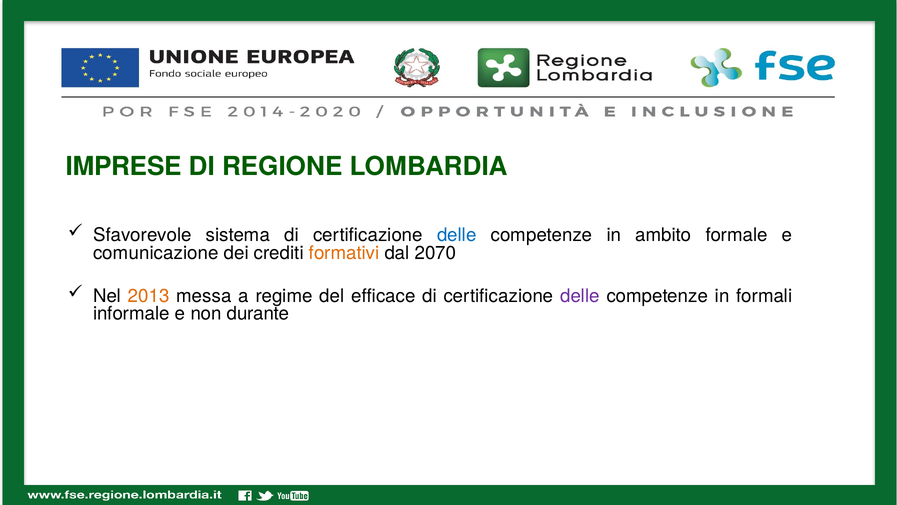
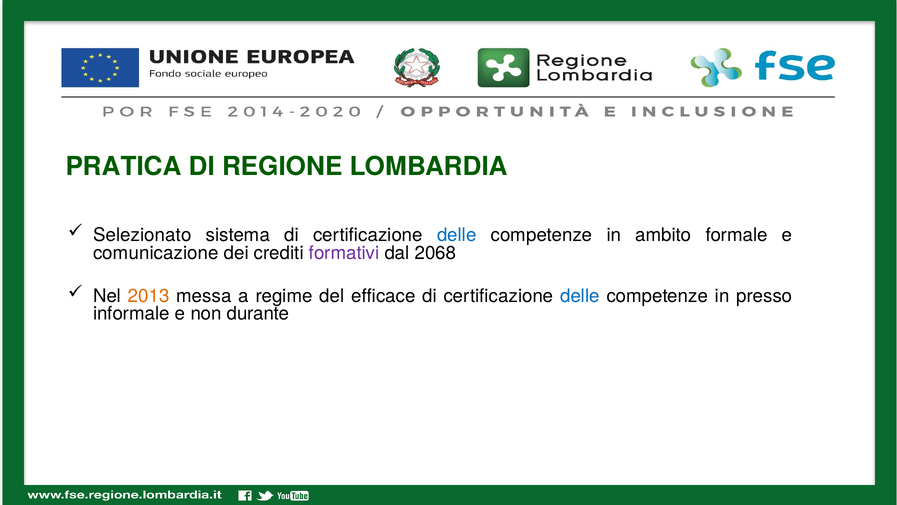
IMPRESE: IMPRESE -> PRATICA
Sfavorevole: Sfavorevole -> Selezionato
formativi colour: orange -> purple
2070: 2070 -> 2068
delle at (580, 296) colour: purple -> blue
formali: formali -> presso
